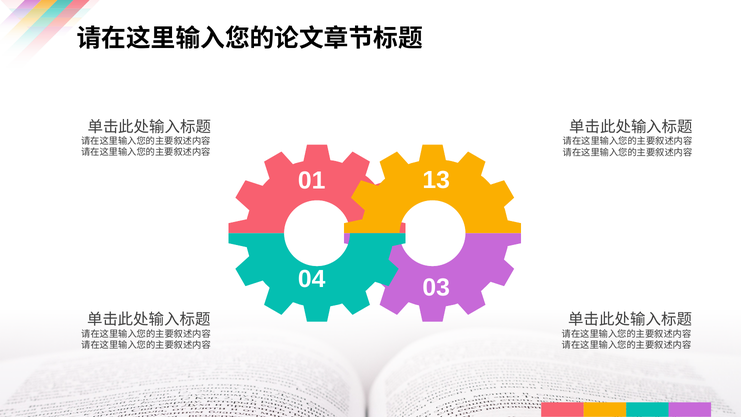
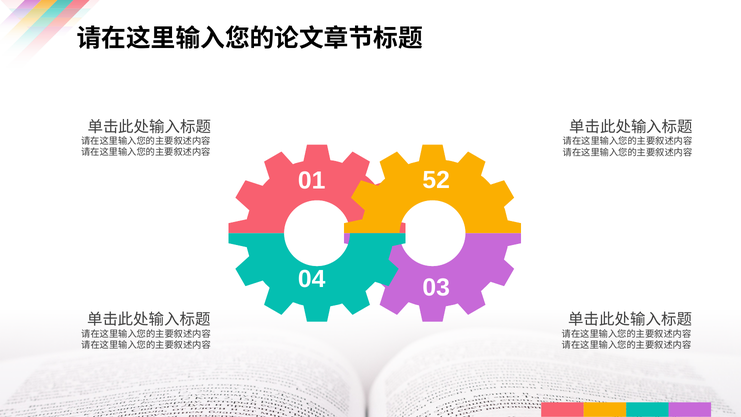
13: 13 -> 52
